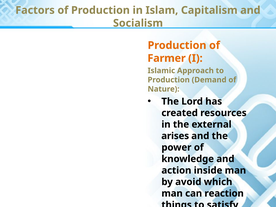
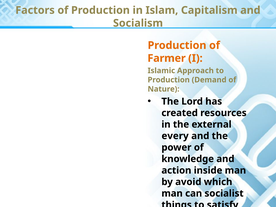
arises: arises -> every
reaction: reaction -> socialist
